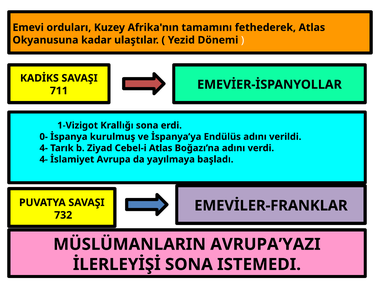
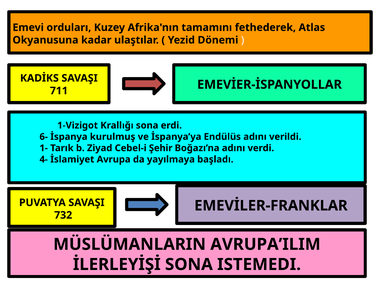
0-: 0- -> 6-
4- at (44, 148): 4- -> 1-
Cebel-i Atlas: Atlas -> Şehir
AVRUPA’YAZI: AVRUPA’YAZI -> AVRUPA’ILIM
